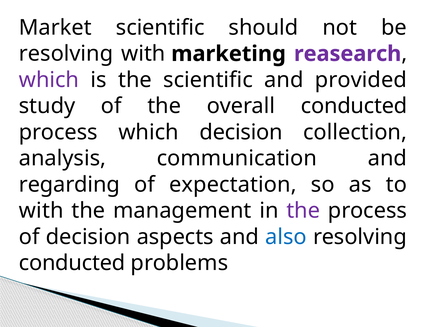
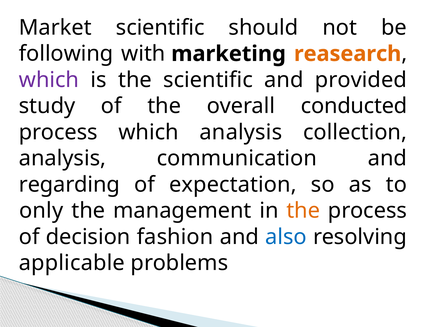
resolving at (66, 54): resolving -> following
reasearch colour: purple -> orange
which decision: decision -> analysis
with at (41, 211): with -> only
the at (303, 211) colour: purple -> orange
aspects: aspects -> fashion
conducted at (72, 264): conducted -> applicable
